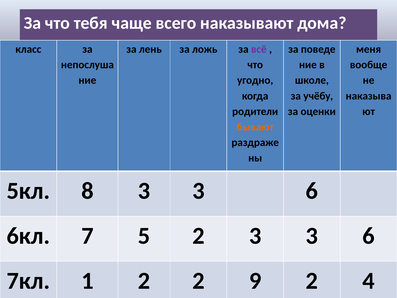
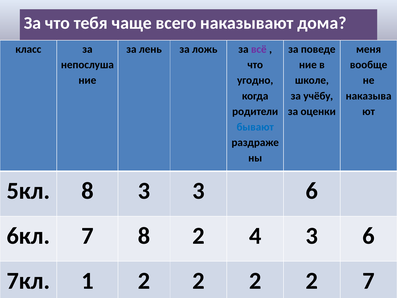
бывают colour: orange -> blue
7 5: 5 -> 8
2 3: 3 -> 4
1 2 2 9: 9 -> 2
2 4: 4 -> 7
